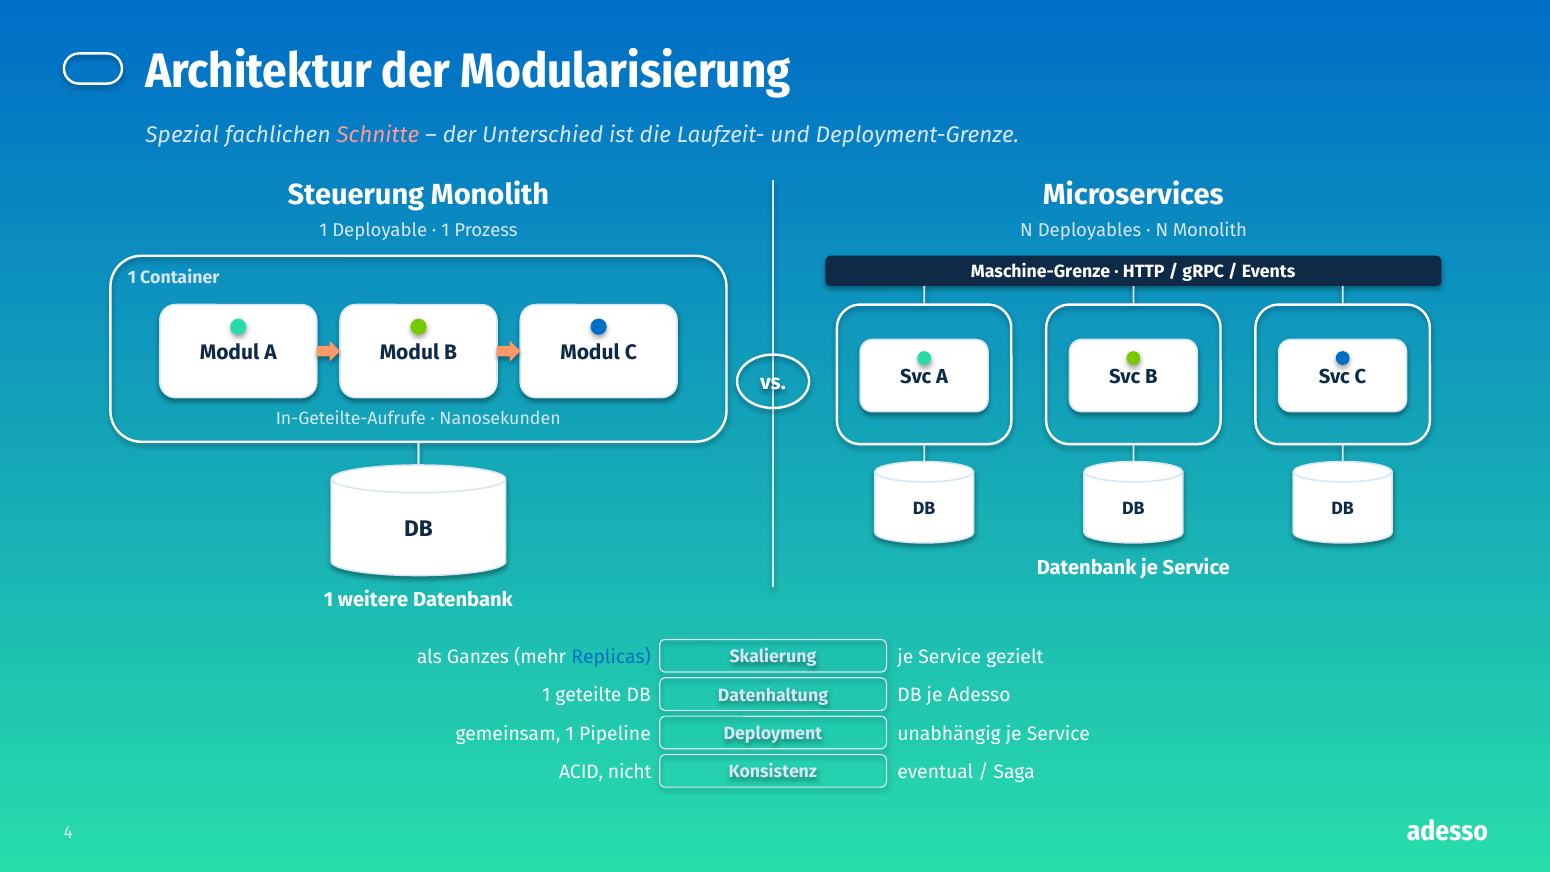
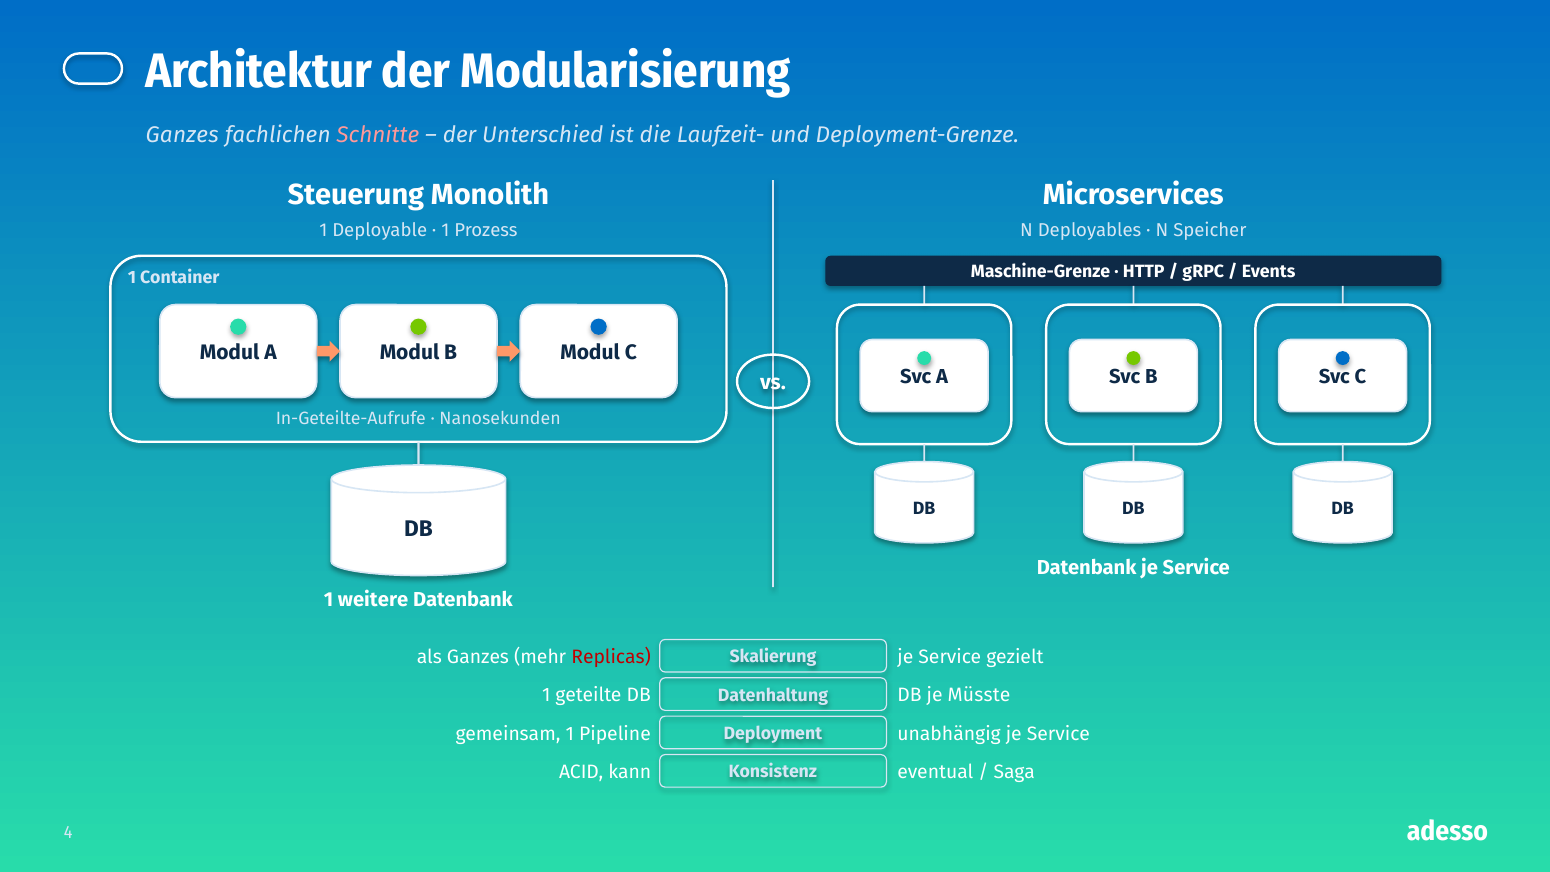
Spezial at (182, 135): Spezial -> Ganzes
N Monolith: Monolith -> Speicher
Replicas colour: blue -> red
je Adesso: Adesso -> Müsste
nicht: nicht -> kann
